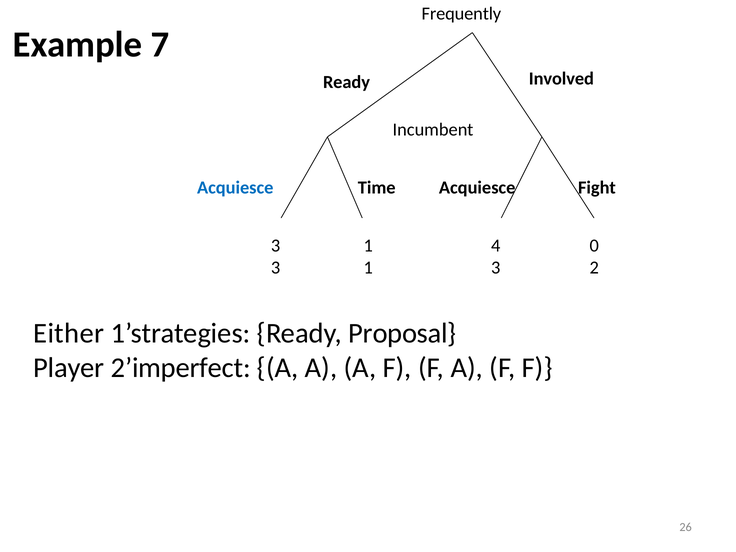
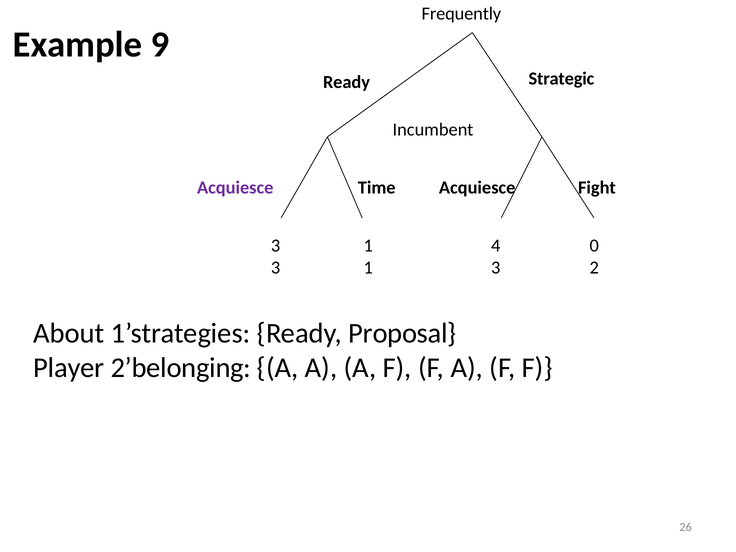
7: 7 -> 9
Involved: Involved -> Strategic
Acquiesce at (235, 188) colour: blue -> purple
Either: Either -> About
2’imperfect: 2’imperfect -> 2’belonging
